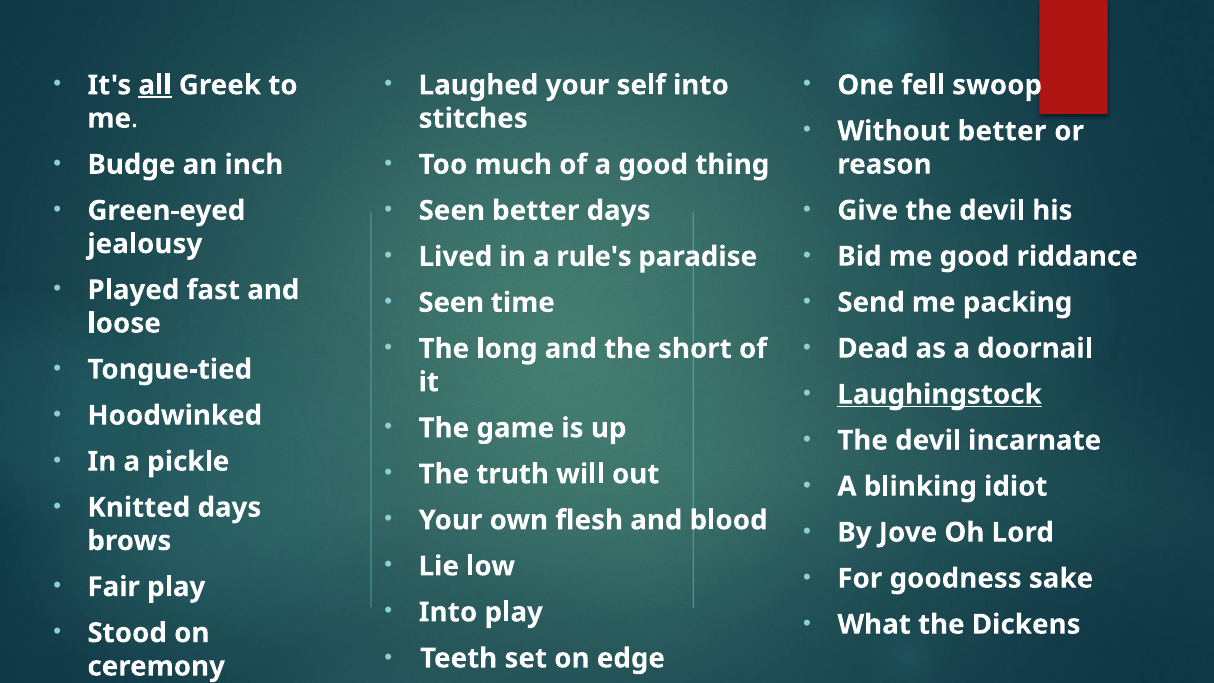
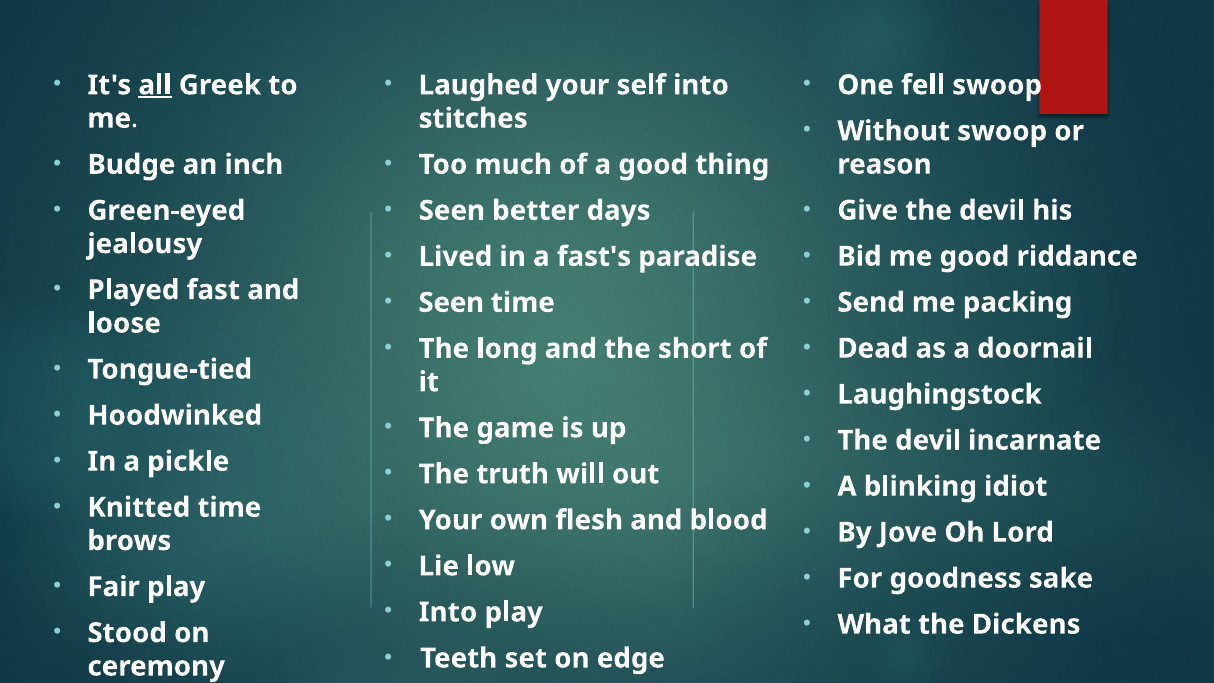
Without better: better -> swoop
rule's: rule's -> fast's
Laughingstock underline: present -> none
Knitted days: days -> time
